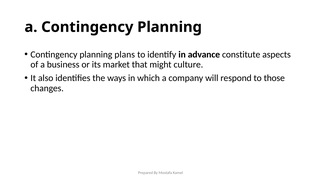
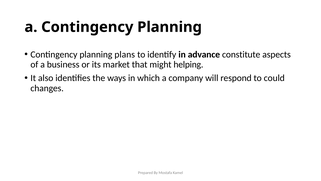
culture: culture -> helping
those: those -> could
